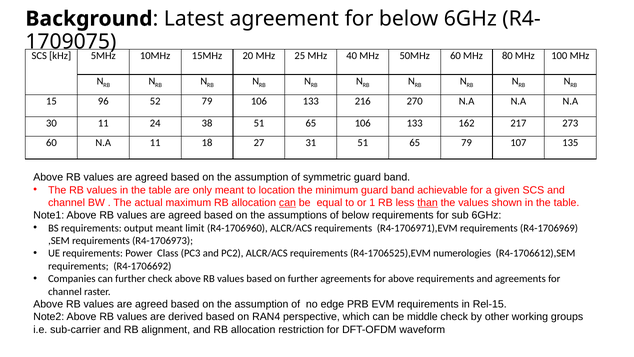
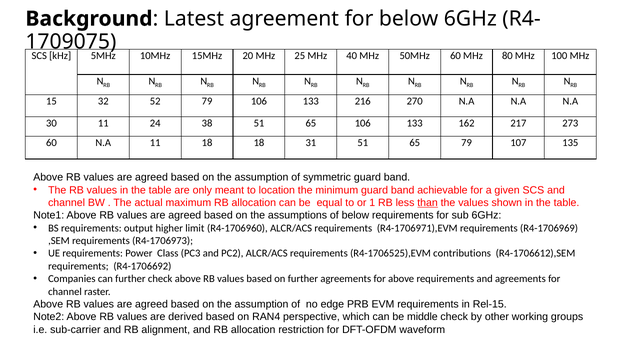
96: 96 -> 32
18 27: 27 -> 18
can at (287, 202) underline: present -> none
output meant: meant -> higher
numerologies: numerologies -> contributions
